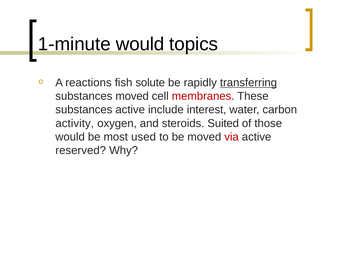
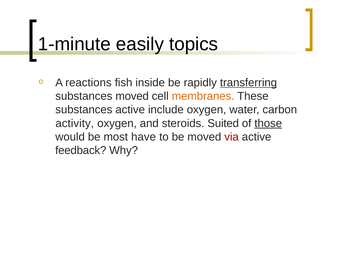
1-minute would: would -> easily
solute: solute -> inside
membranes colour: red -> orange
include interest: interest -> oxygen
those underline: none -> present
used: used -> have
reserved: reserved -> feedback
